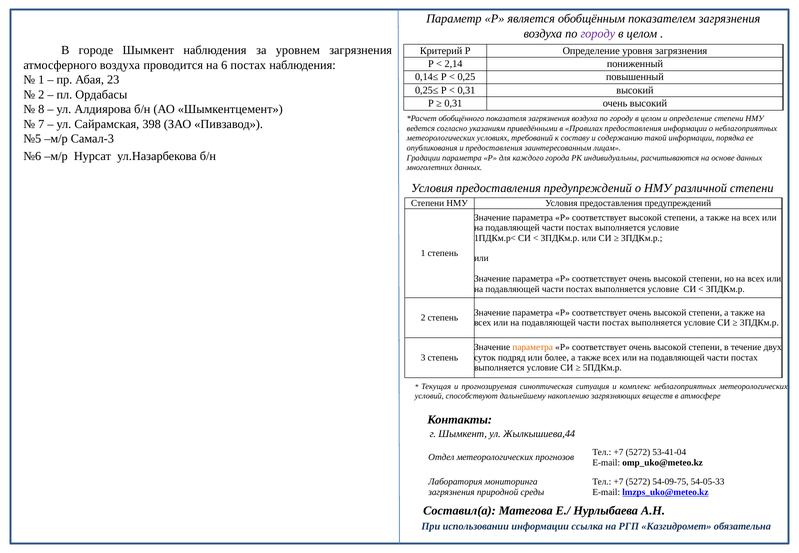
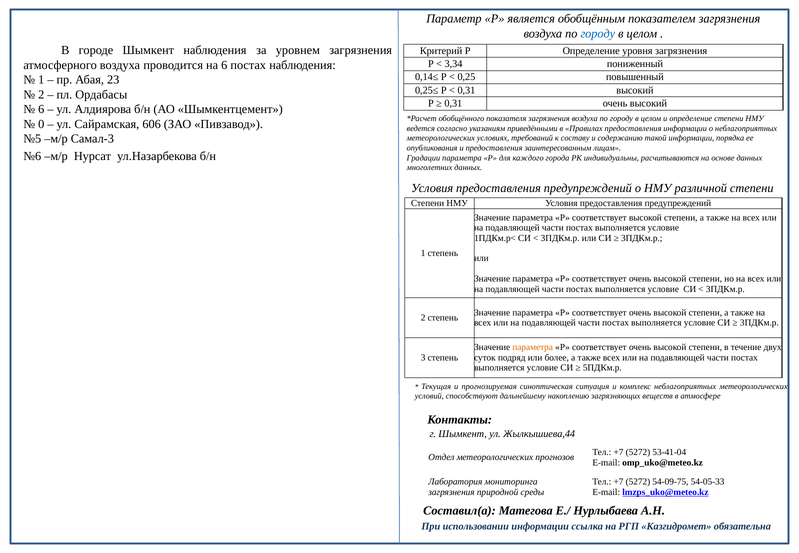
городу at (598, 34) colour: purple -> blue
2,14: 2,14 -> 3,34
8 at (41, 109): 8 -> 6
7: 7 -> 0
398: 398 -> 606
